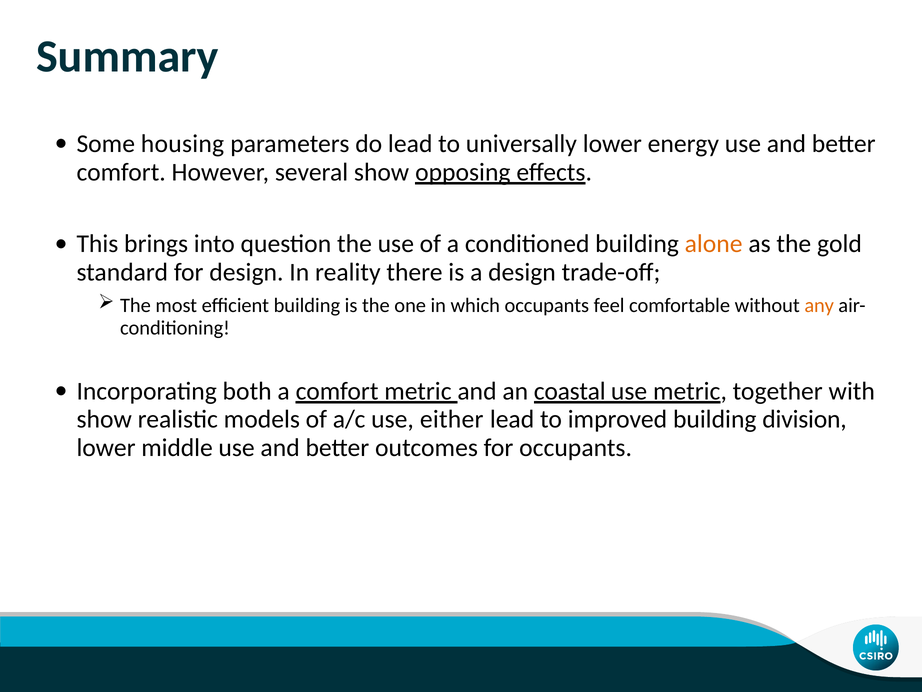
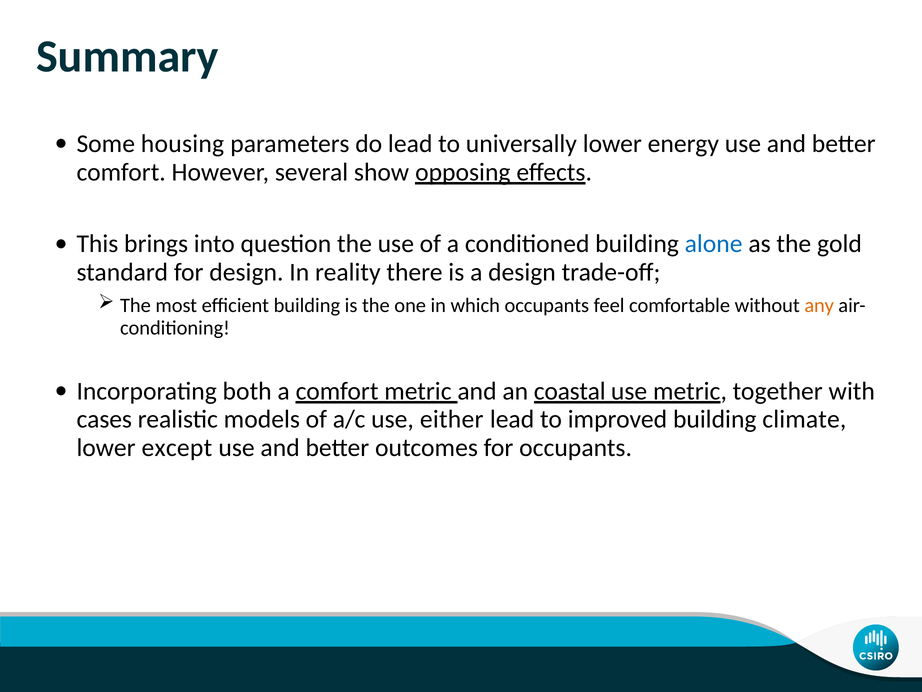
alone colour: orange -> blue
show at (104, 419): show -> cases
division: division -> climate
middle: middle -> except
